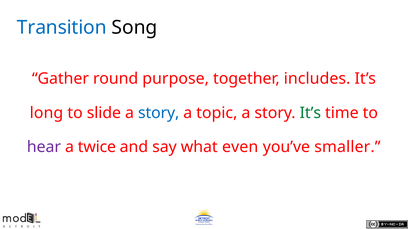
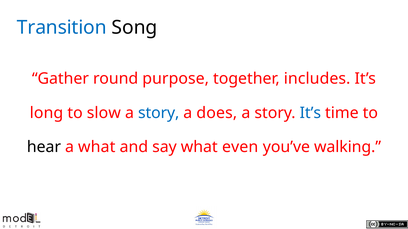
slide: slide -> slow
topic: topic -> does
It’s at (310, 113) colour: green -> blue
hear colour: purple -> black
a twice: twice -> what
smaller: smaller -> walking
